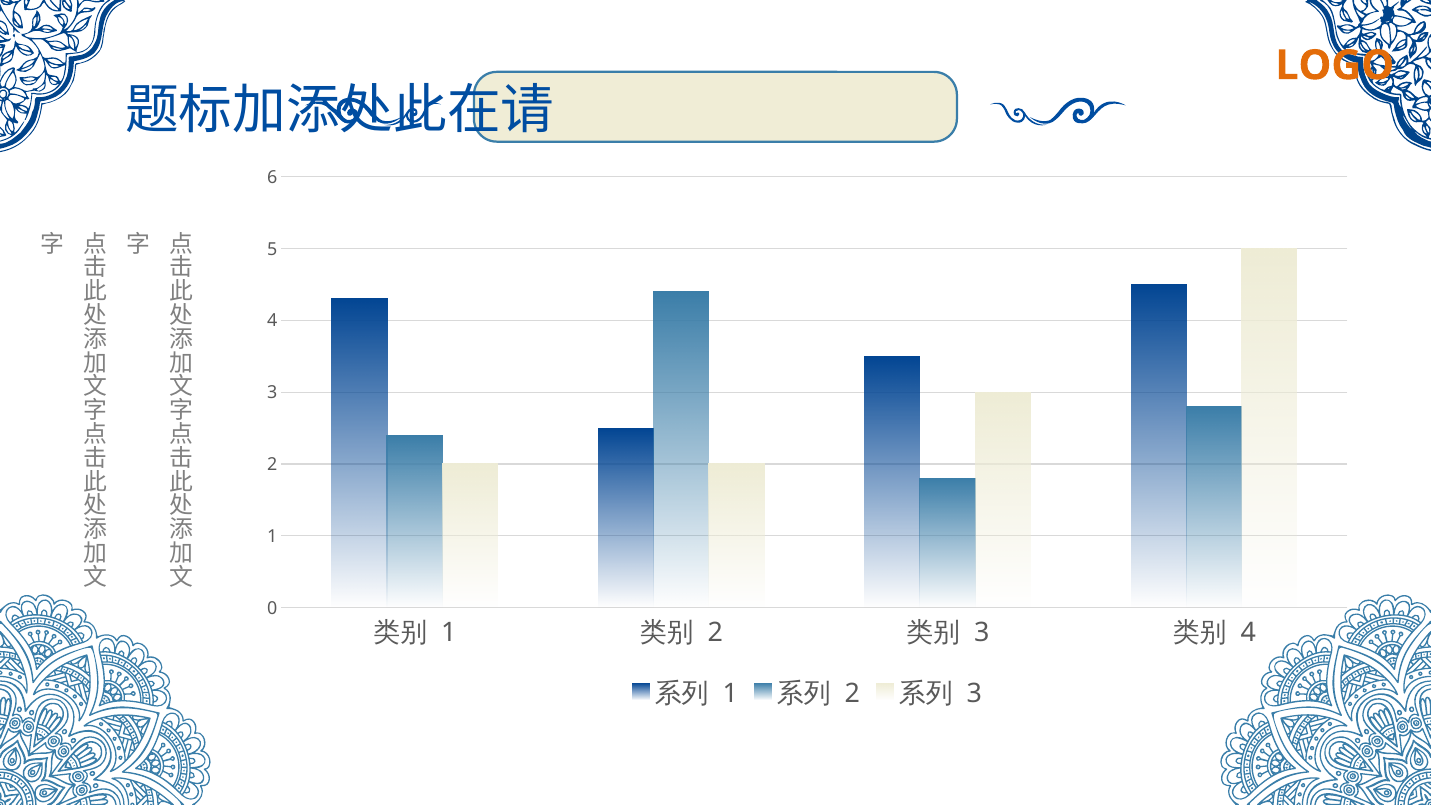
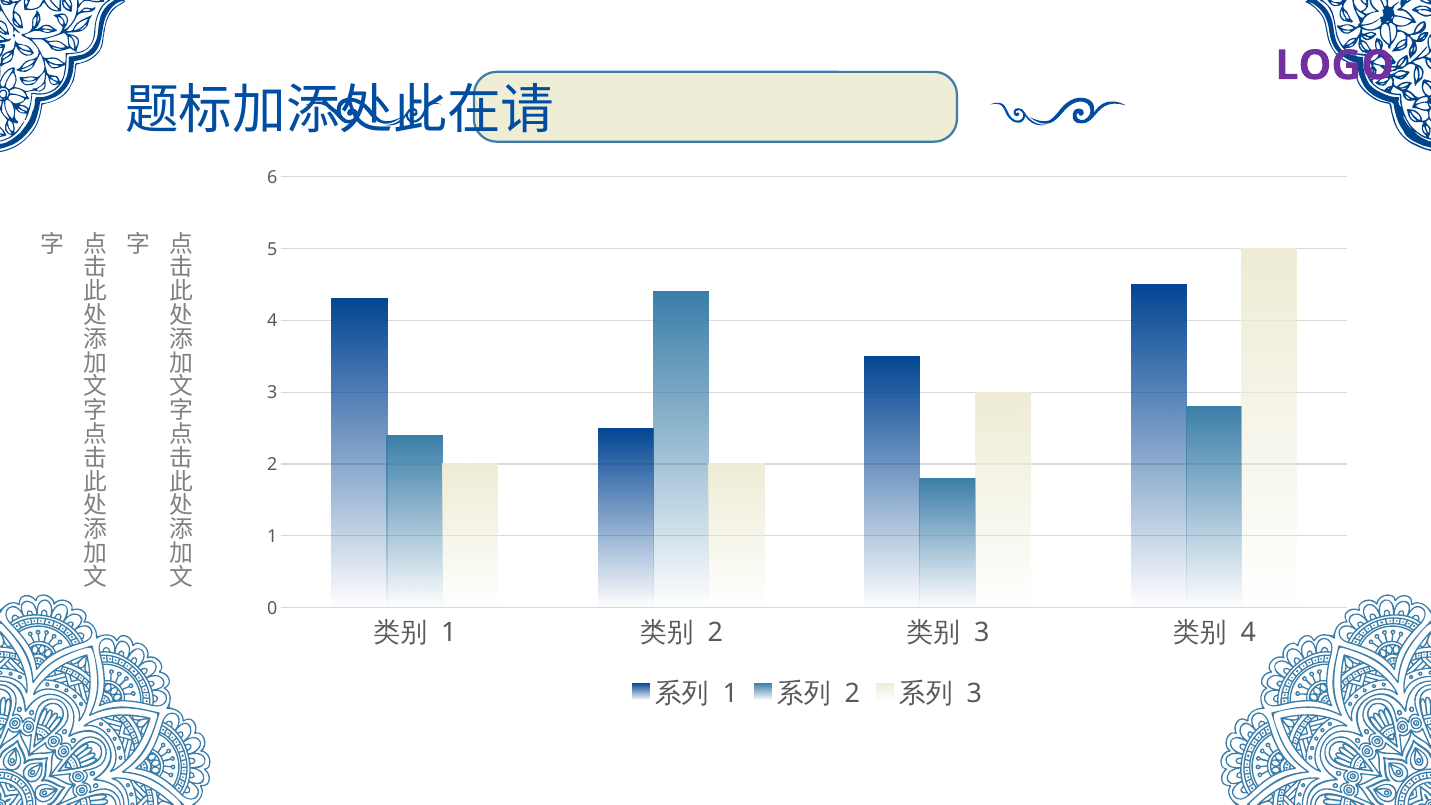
LOGO colour: orange -> purple
